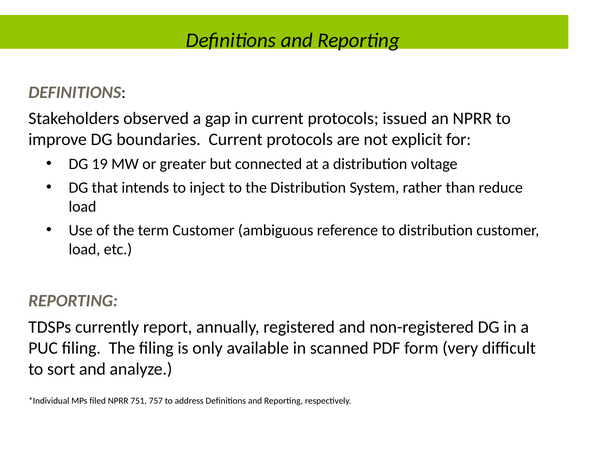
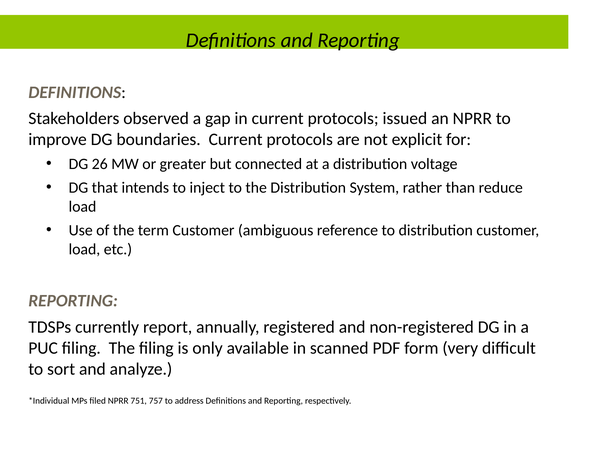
19: 19 -> 26
